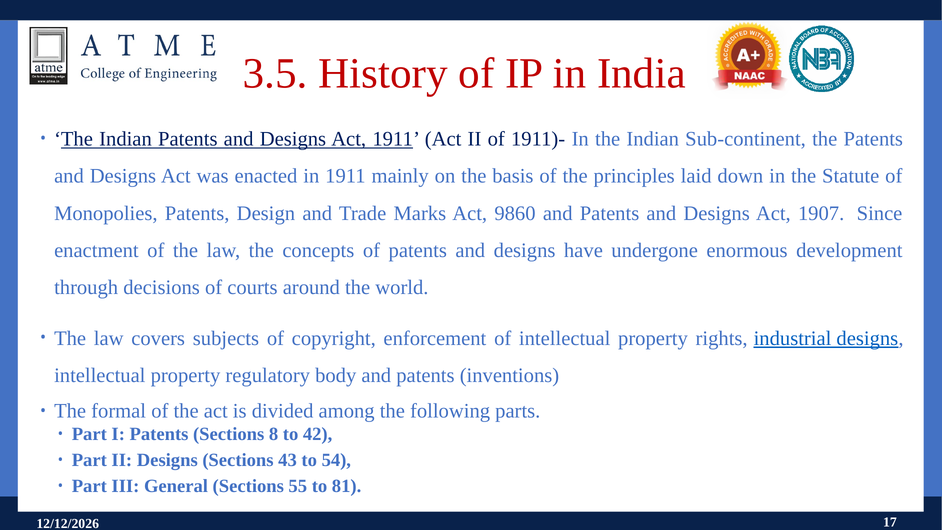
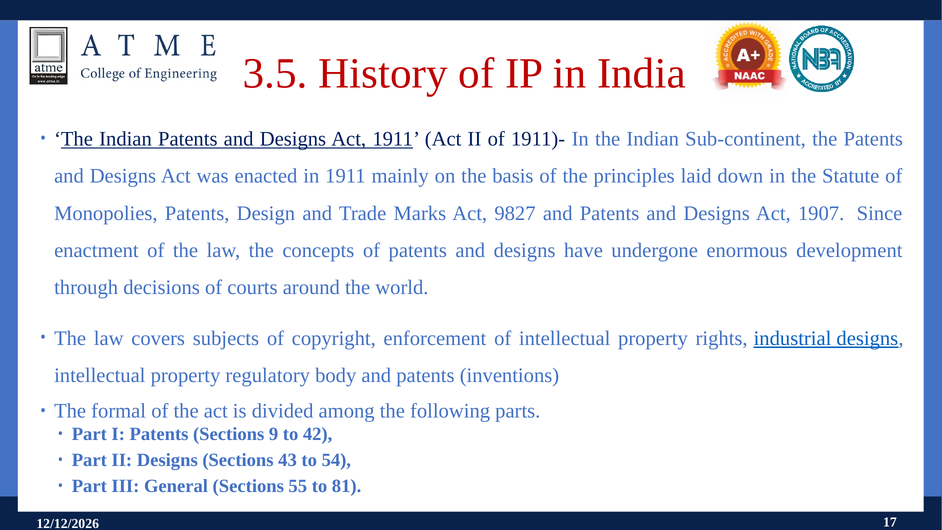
9860: 9860 -> 9827
8: 8 -> 9
